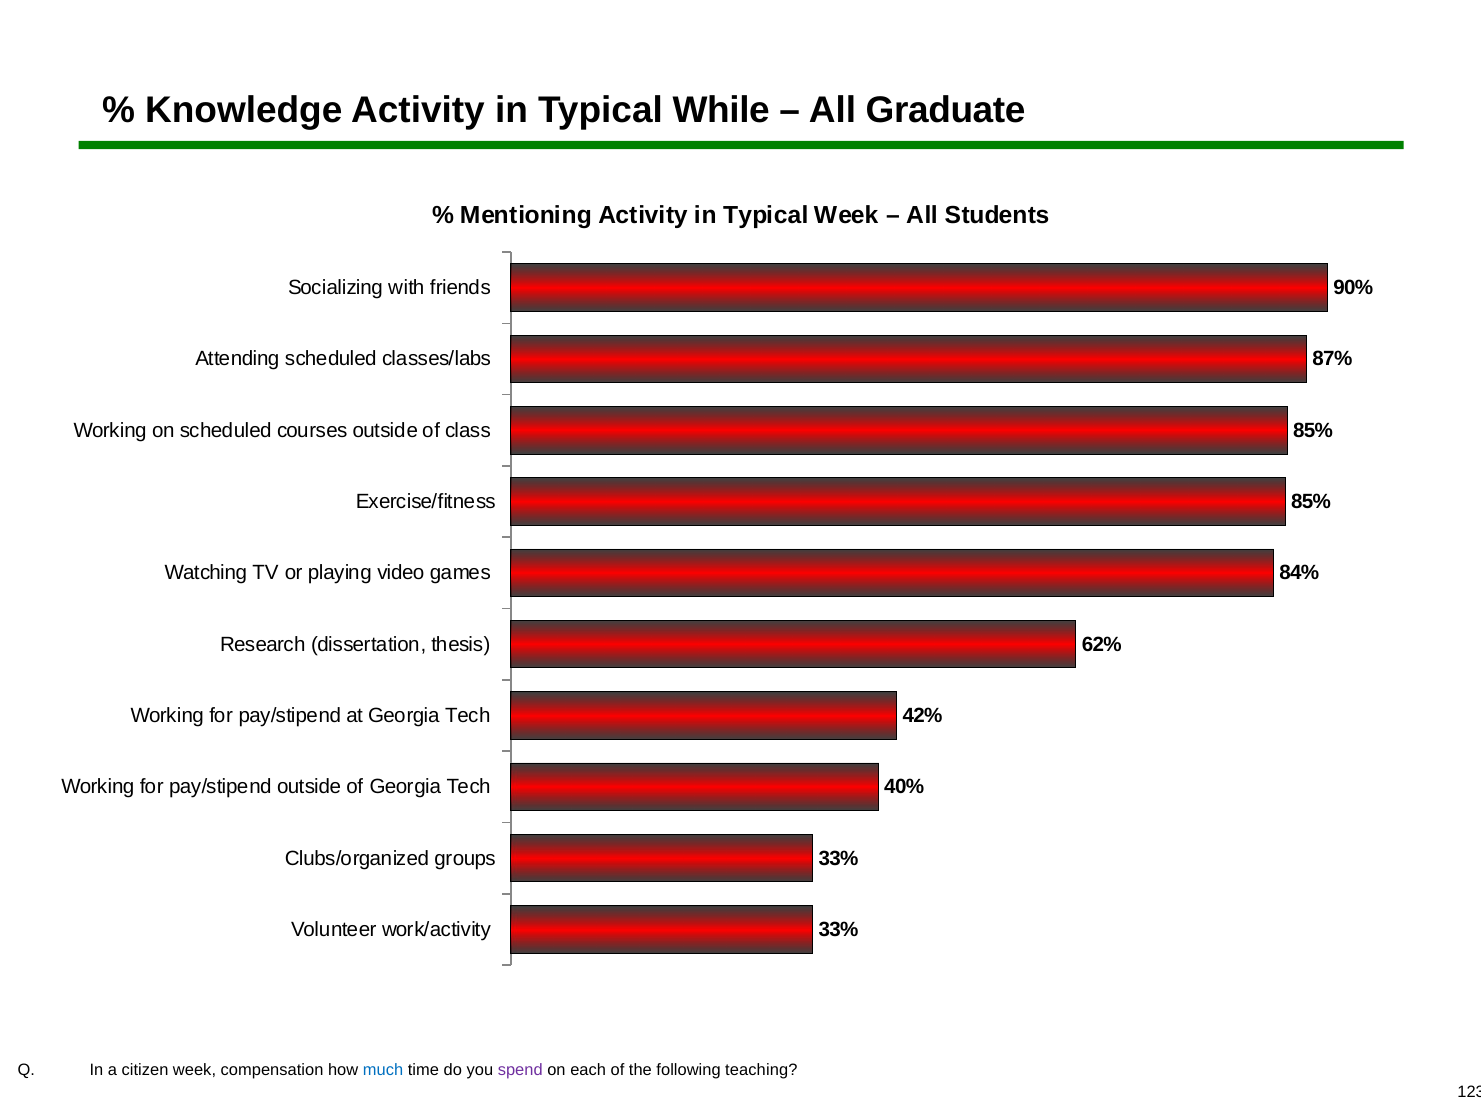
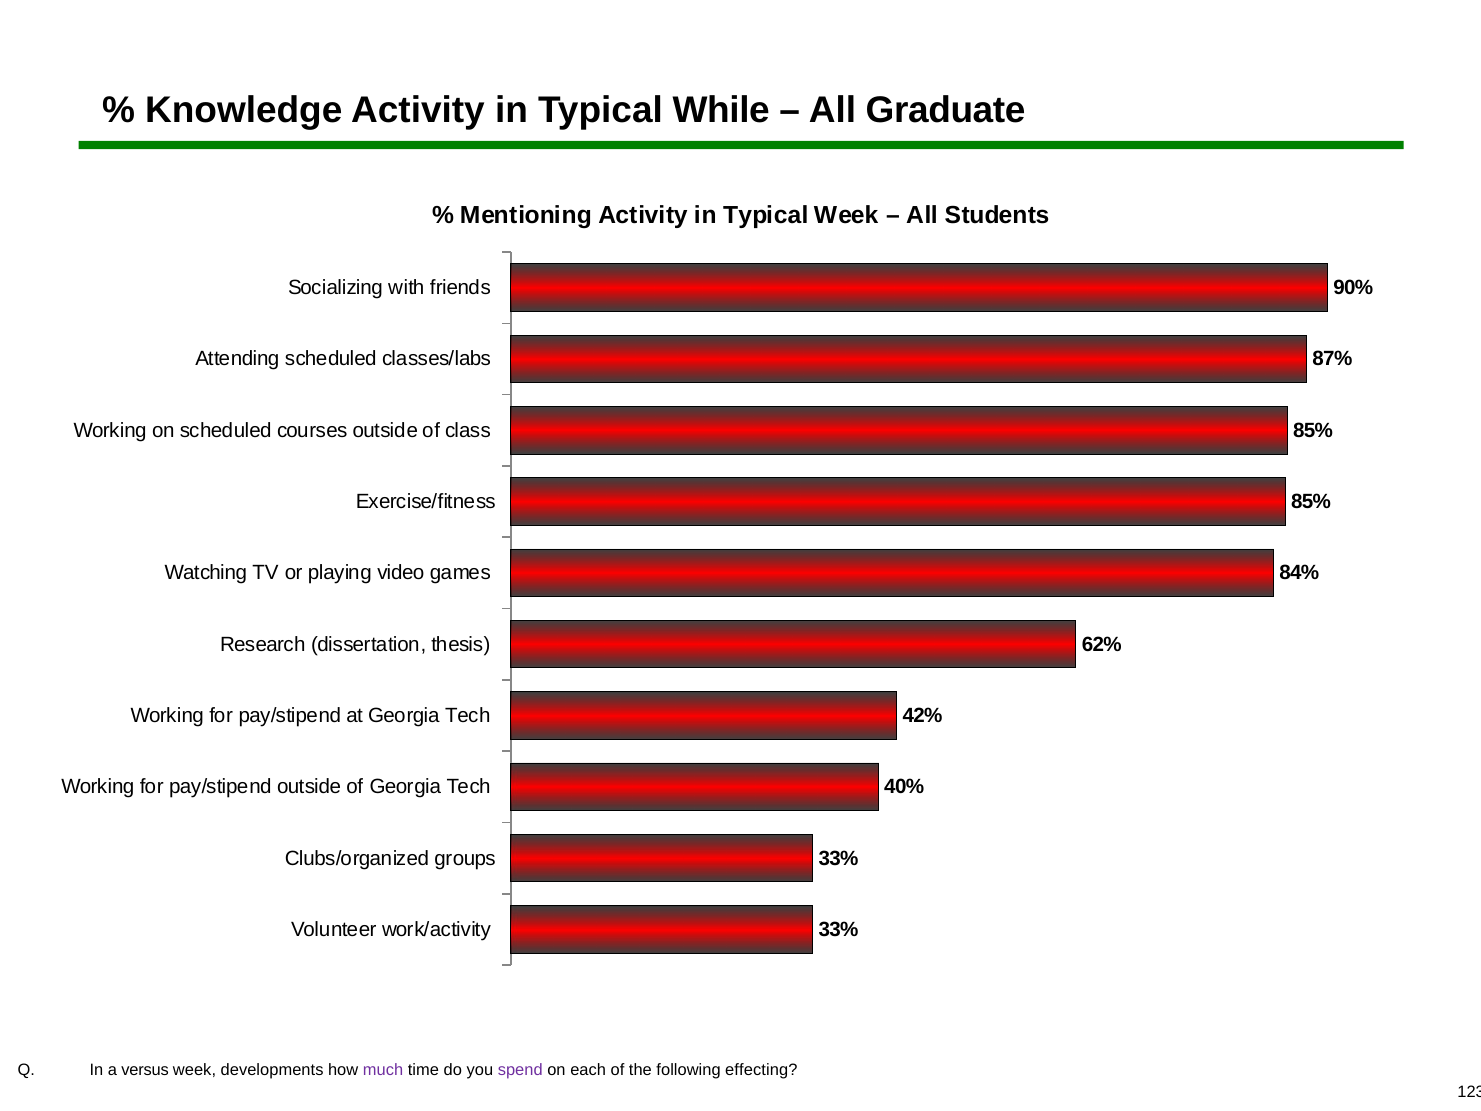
citizen: citizen -> versus
compensation: compensation -> developments
much colour: blue -> purple
teaching: teaching -> effecting
